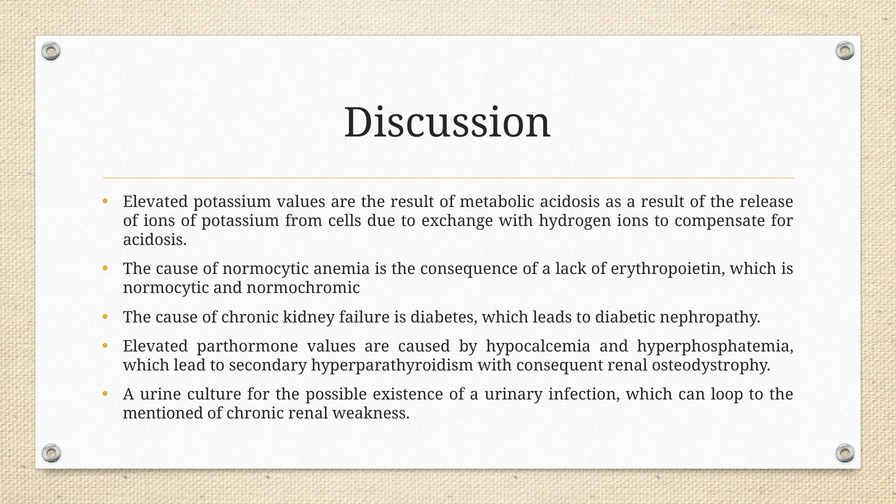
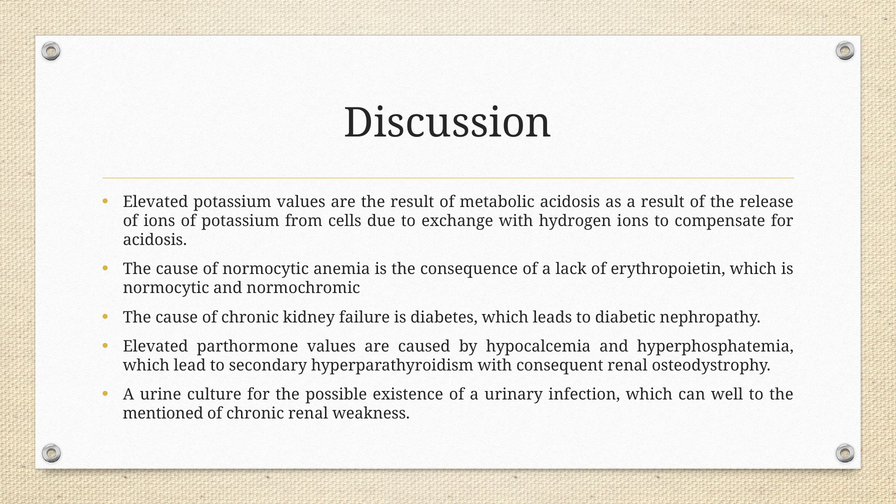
loop: loop -> well
